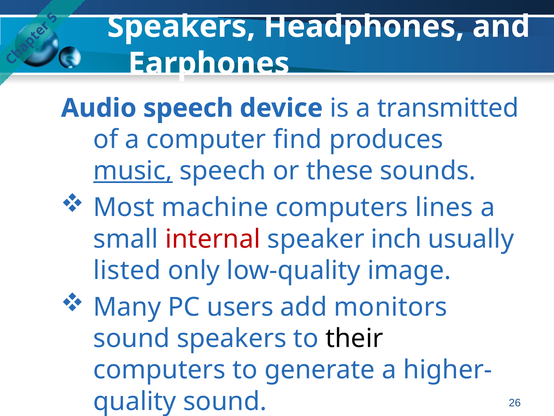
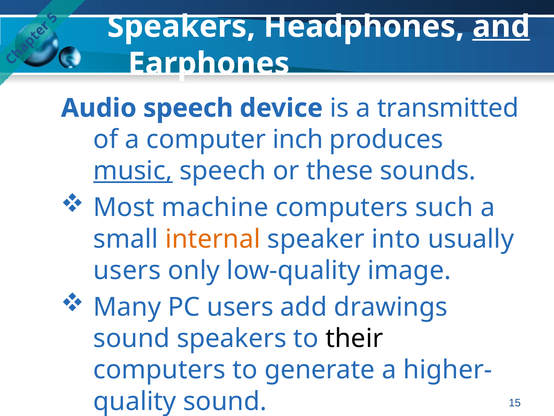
and underline: none -> present
find: find -> inch
lines: lines -> such
internal colour: red -> orange
inch: inch -> into
listed at (127, 270): listed -> users
monitors: monitors -> drawings
26: 26 -> 15
